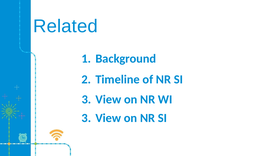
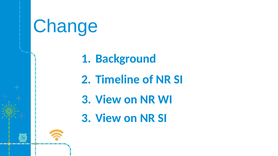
Related: Related -> Change
